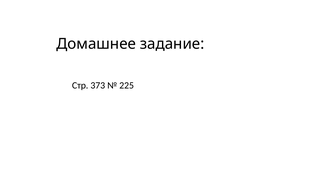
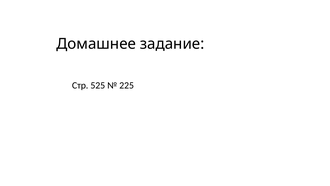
373: 373 -> 525
